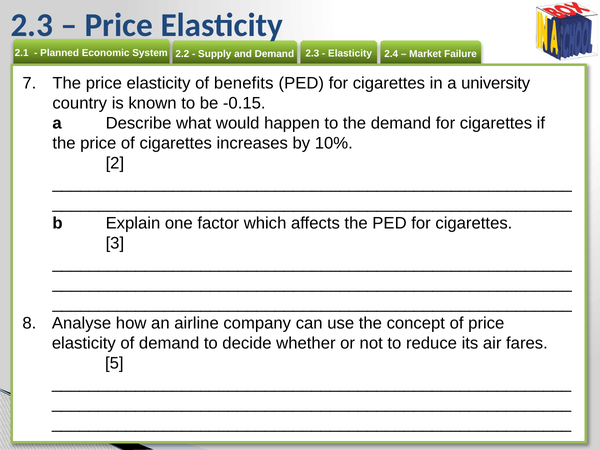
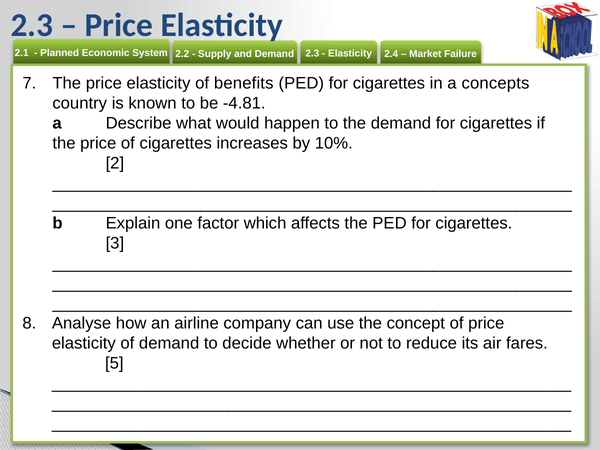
university: university -> concepts
-0.15: -0.15 -> -4.81
